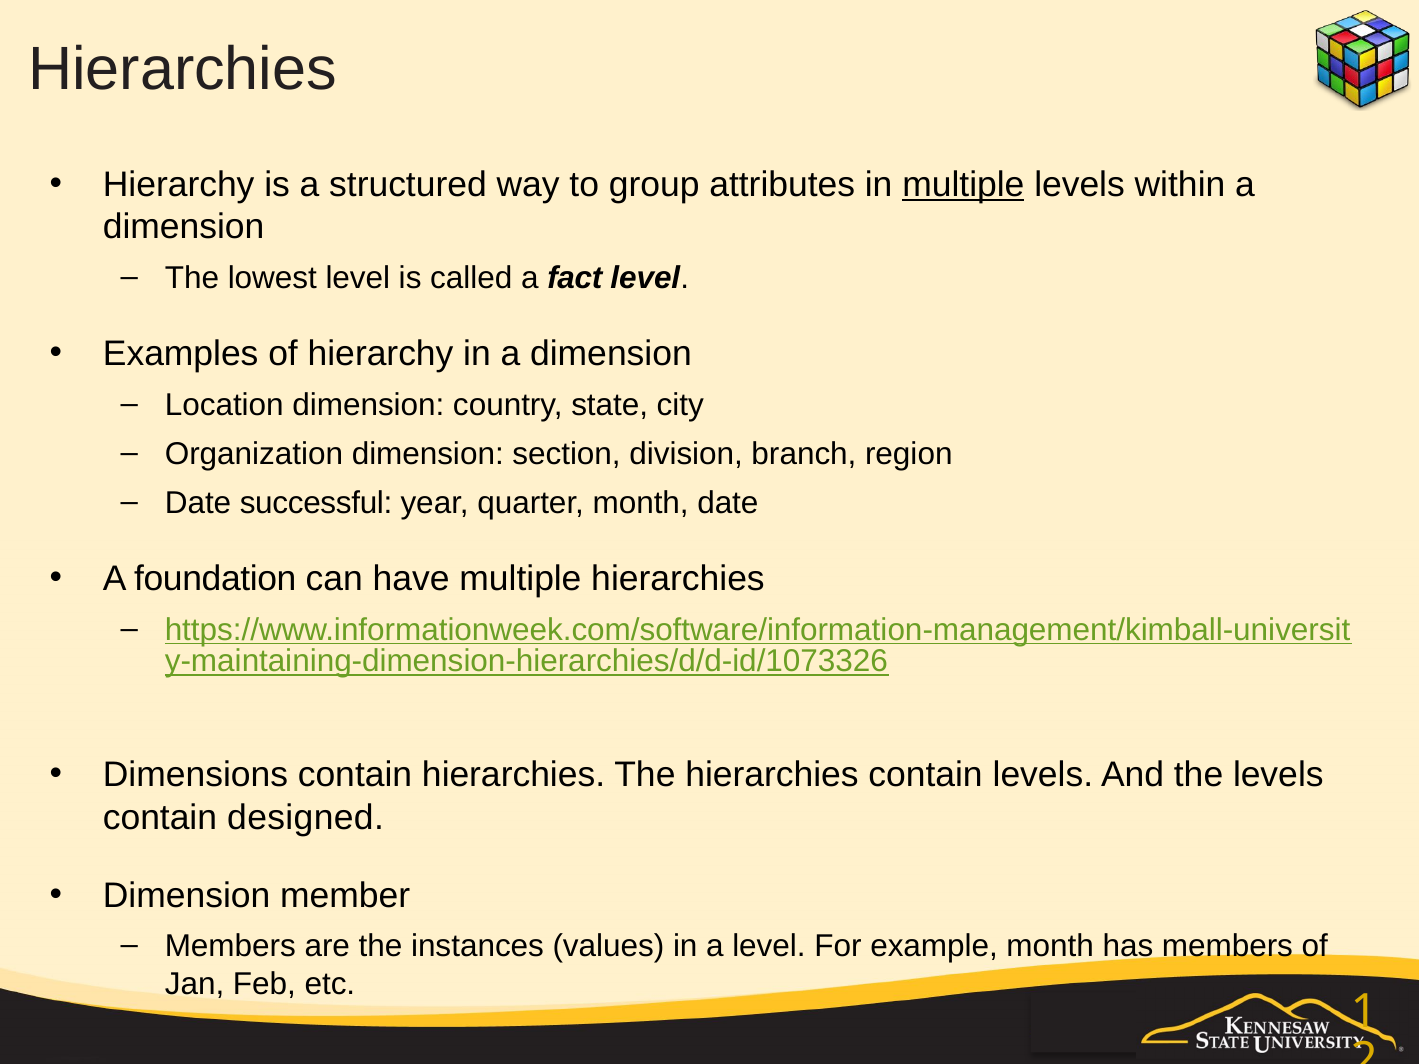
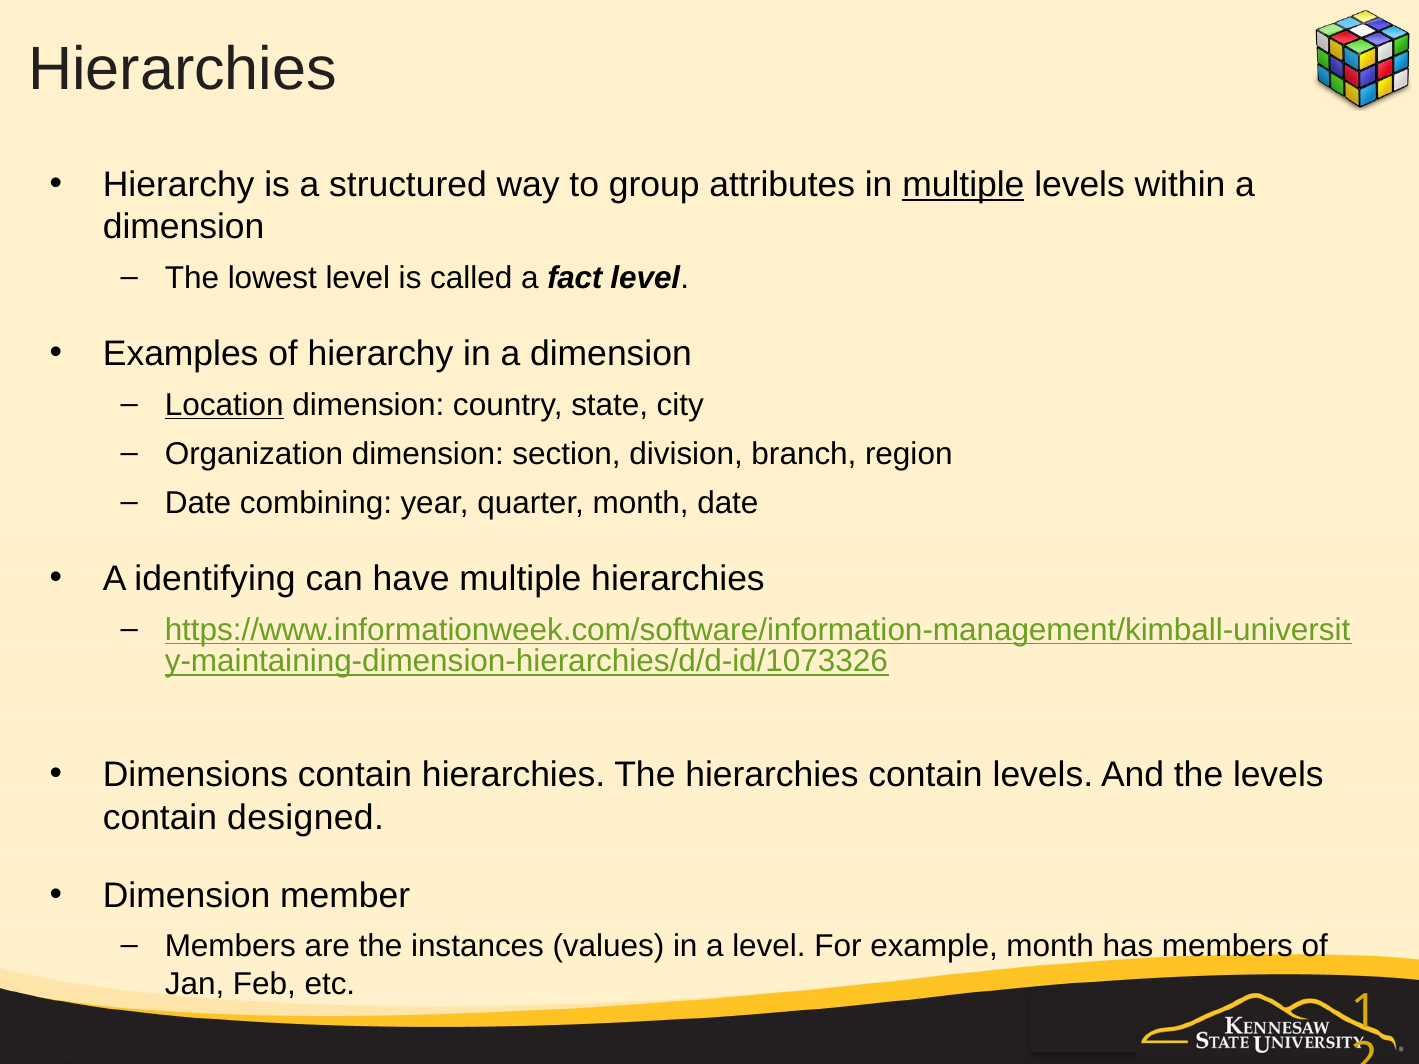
Location underline: none -> present
successful: successful -> combining
foundation: foundation -> identifying
